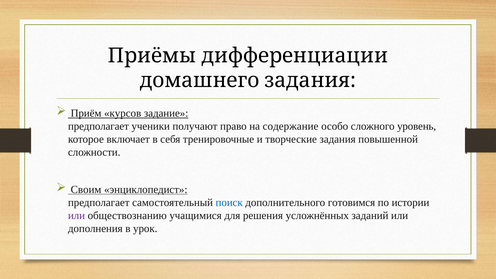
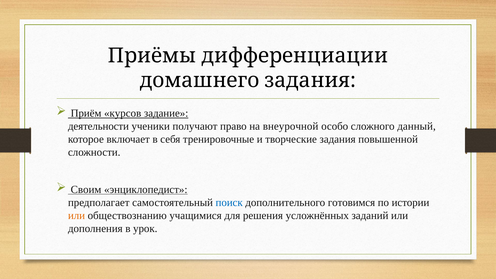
предполагает at (98, 126): предполагает -> деятельности
содержание: содержание -> внеурочной
уровень: уровень -> данный
или at (77, 215) colour: purple -> orange
